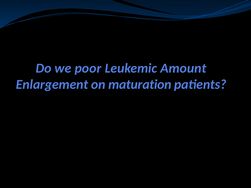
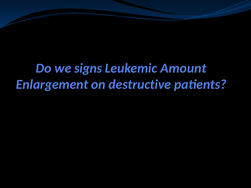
poor: poor -> signs
maturation: maturation -> destructive
